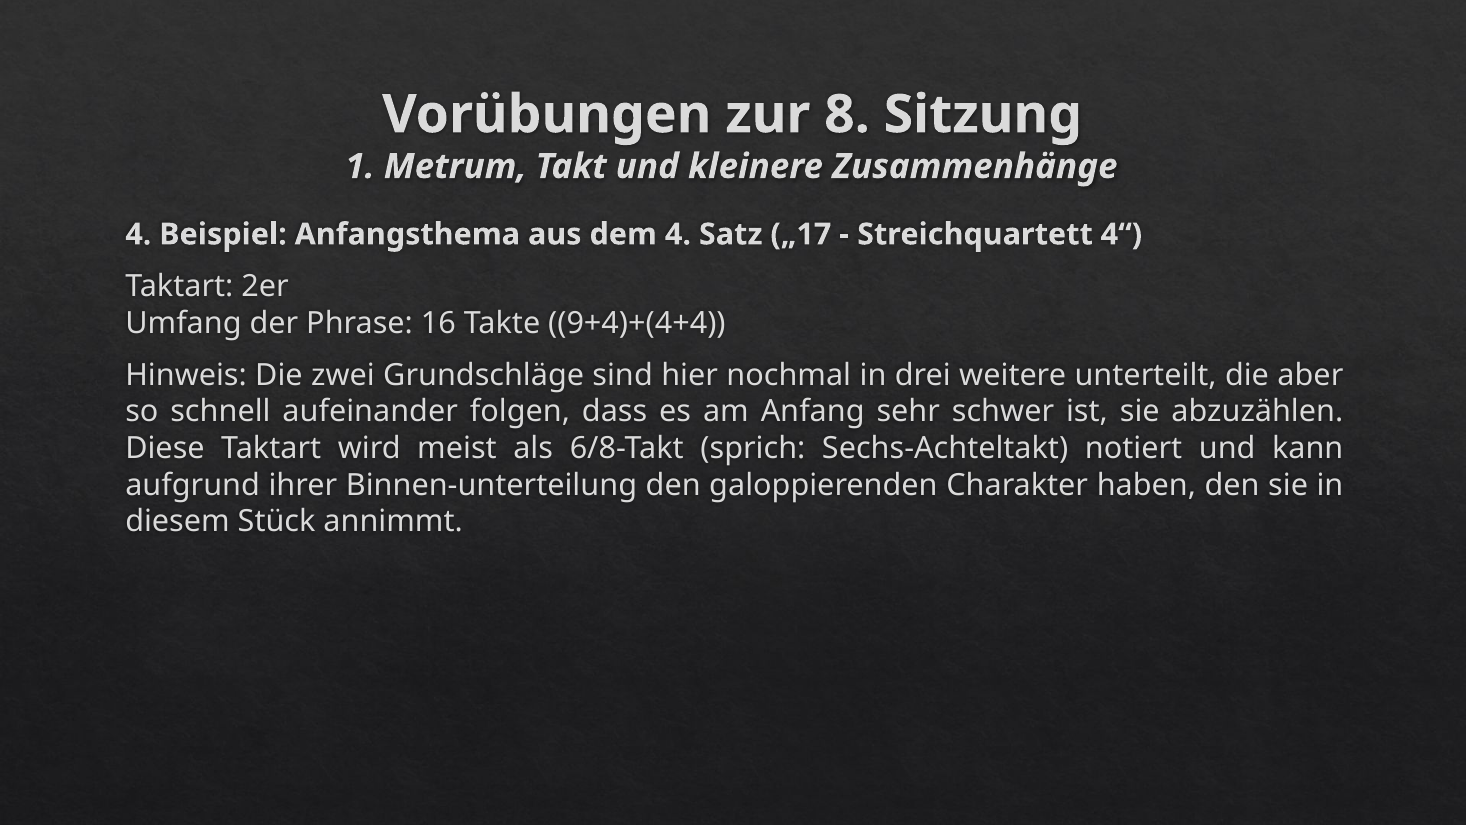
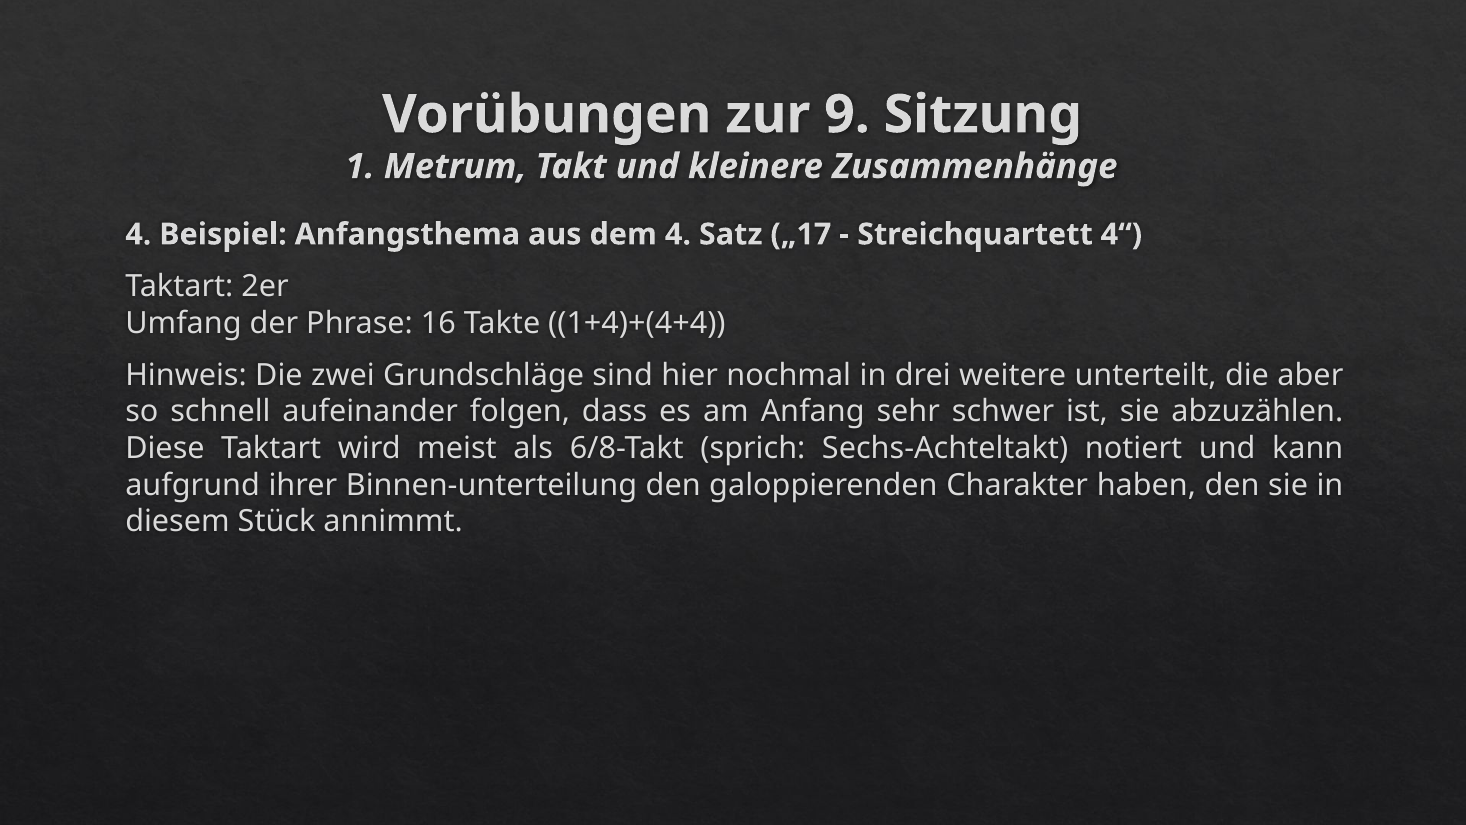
8: 8 -> 9
9+4)+(4+4: 9+4)+(4+4 -> 1+4)+(4+4
